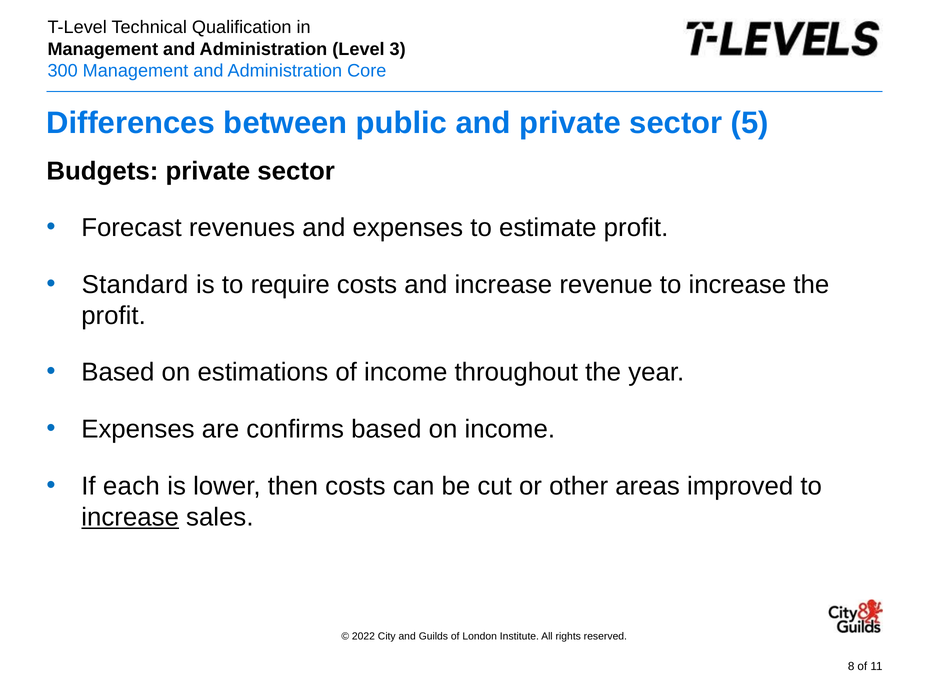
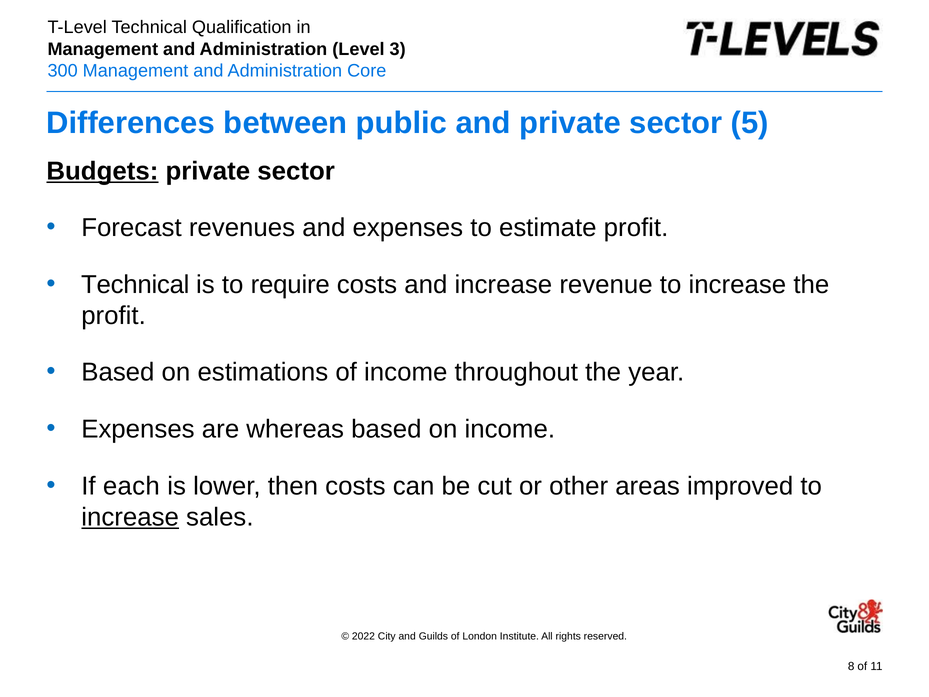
Budgets underline: none -> present
Standard at (135, 285): Standard -> Technical
confirms: confirms -> whereas
